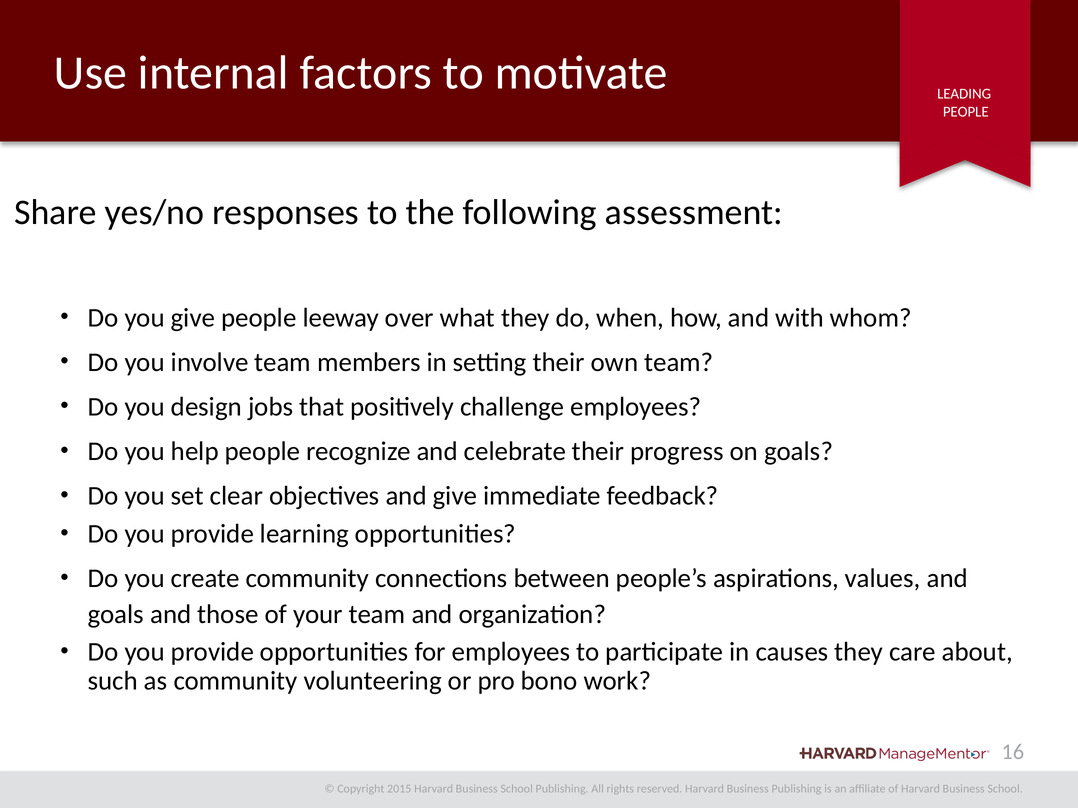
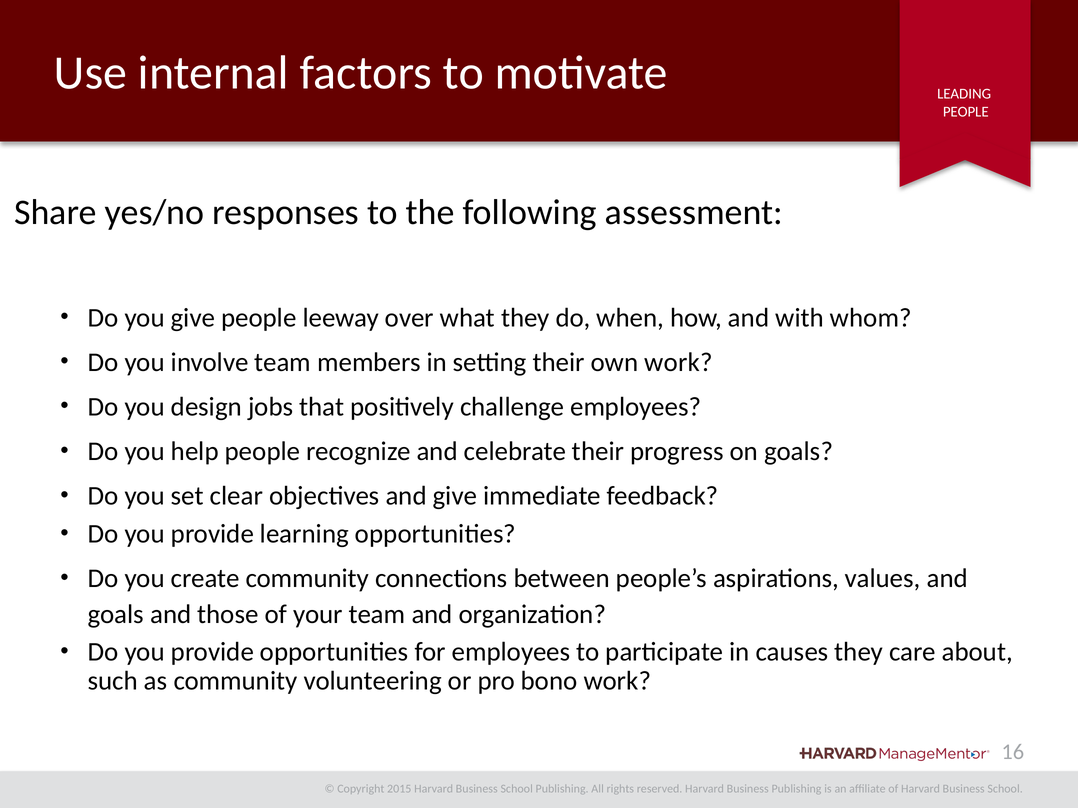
own team: team -> work
